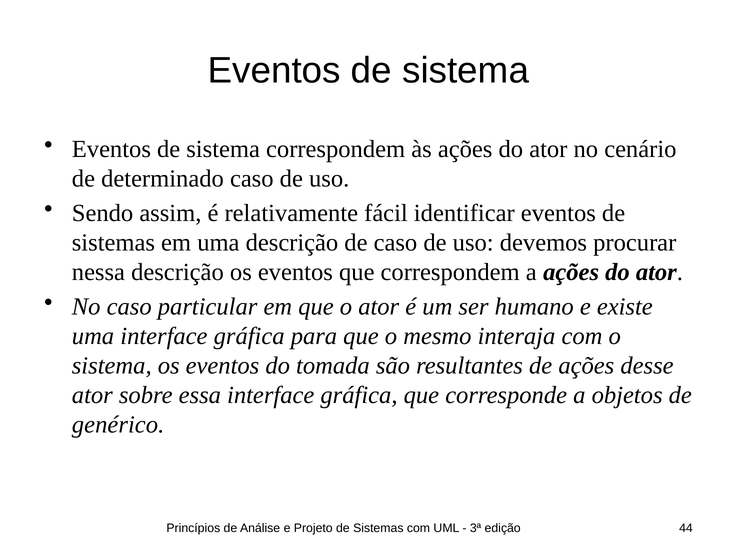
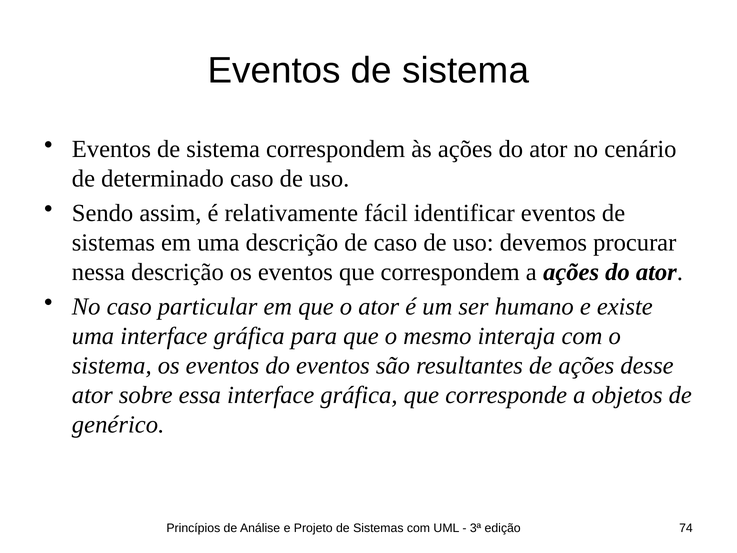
do tomada: tomada -> eventos
44: 44 -> 74
